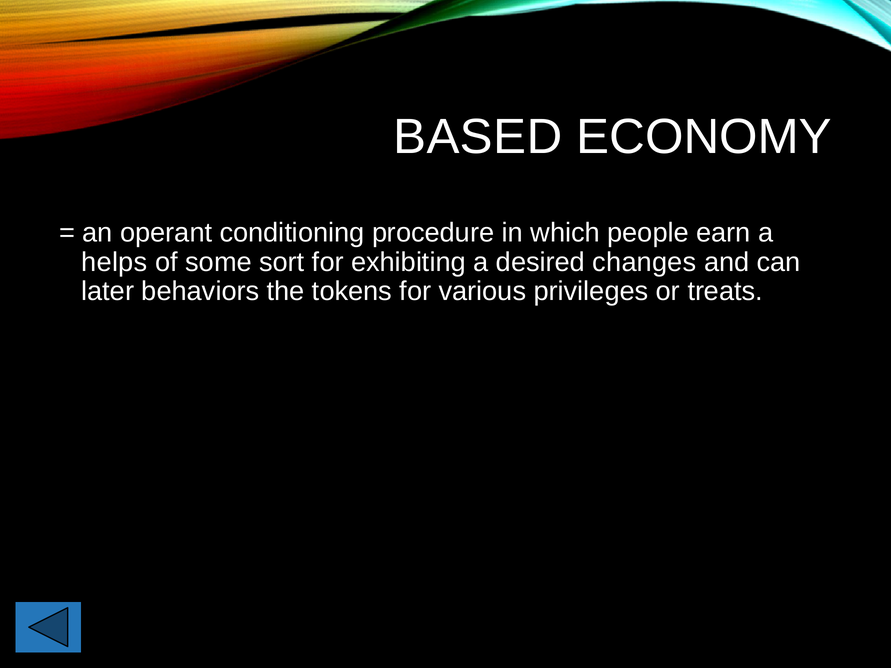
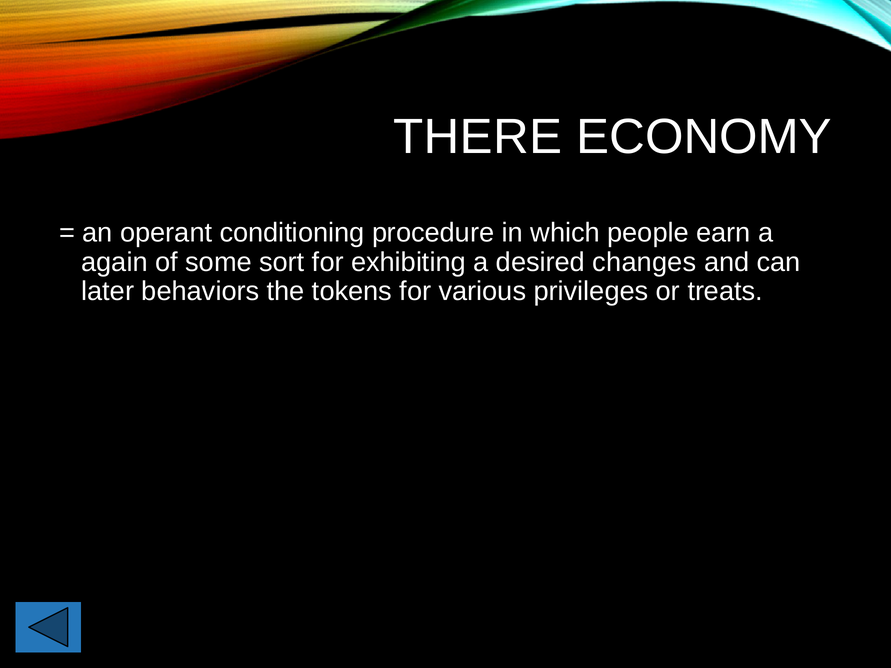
BASED: BASED -> THERE
helps: helps -> again
